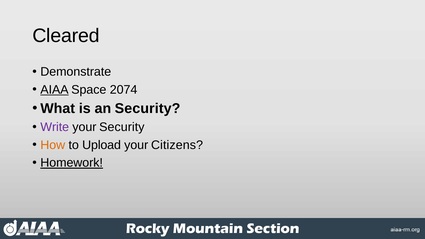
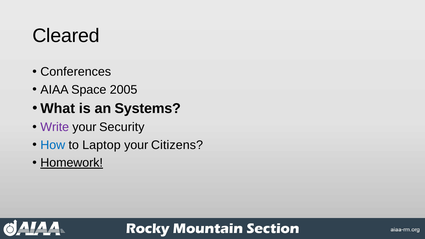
Demonstrate: Demonstrate -> Conferences
AIAA underline: present -> none
2074: 2074 -> 2005
an Security: Security -> Systems
How colour: orange -> blue
Upload: Upload -> Laptop
